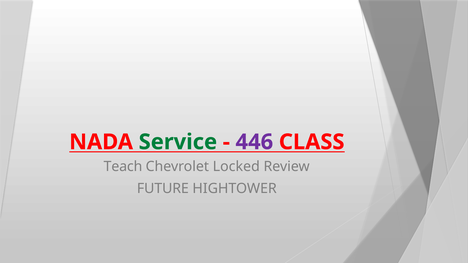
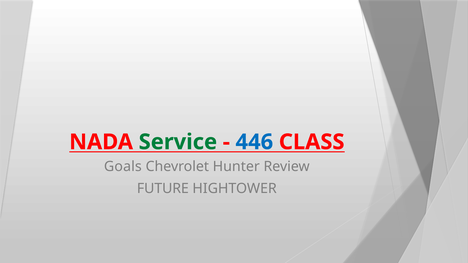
446 colour: purple -> blue
Teach: Teach -> Goals
Locked: Locked -> Hunter
